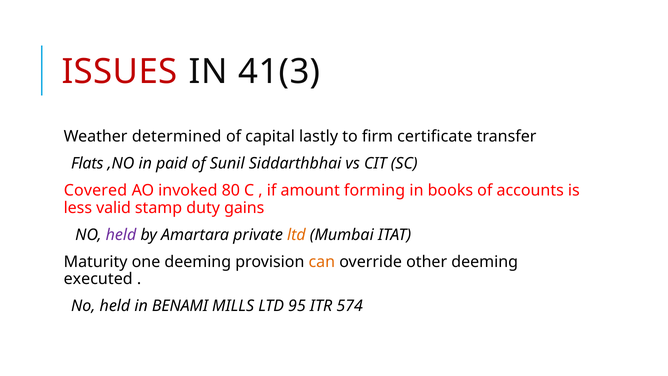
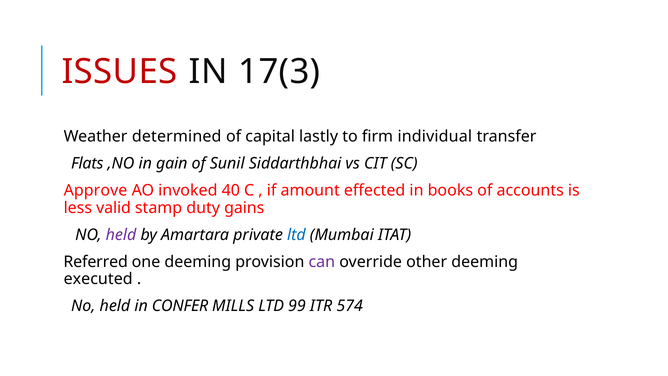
41(3: 41(3 -> 17(3
certificate: certificate -> individual
paid: paid -> gain
Covered: Covered -> Approve
80: 80 -> 40
forming: forming -> effected
ltd at (296, 235) colour: orange -> blue
Maturity: Maturity -> Referred
can colour: orange -> purple
BENAMI: BENAMI -> CONFER
95: 95 -> 99
